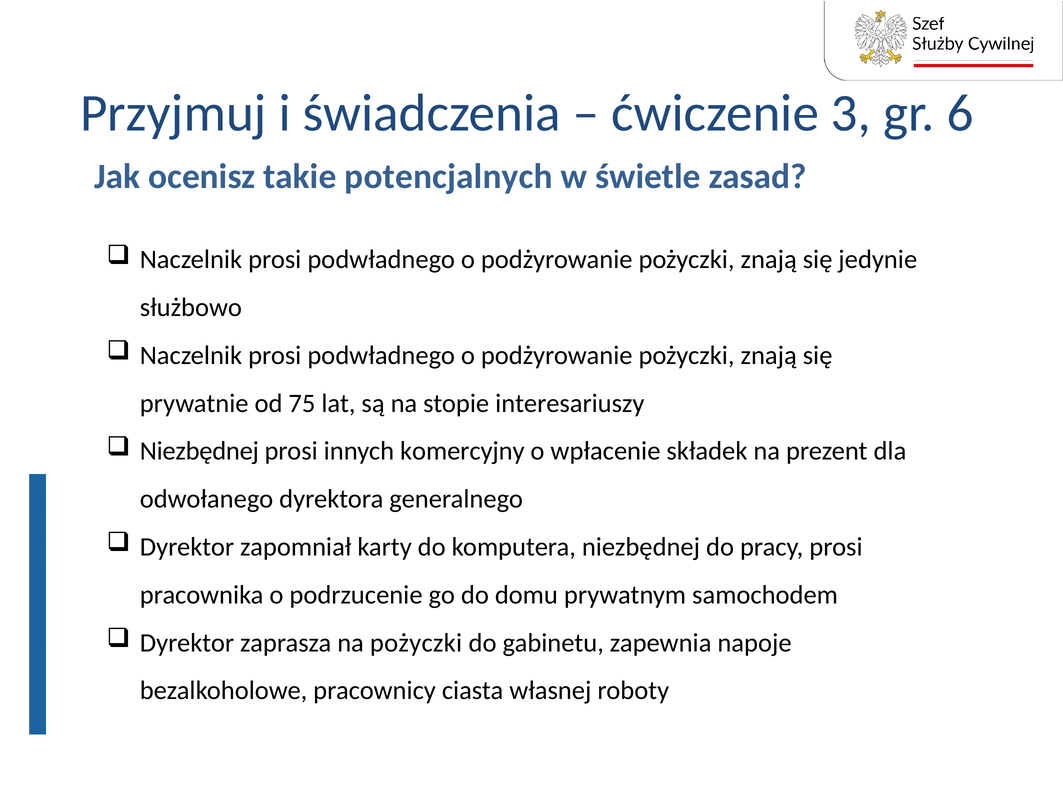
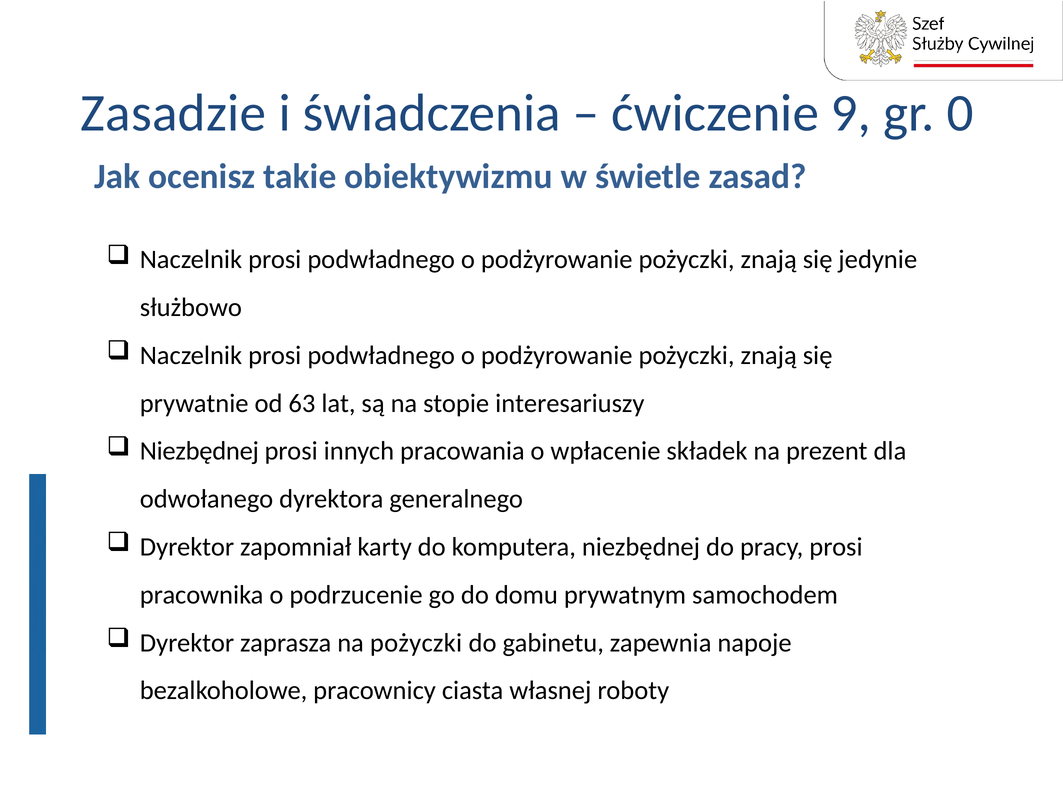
Przyjmuj: Przyjmuj -> Zasadzie
3: 3 -> 9
6: 6 -> 0
potencjalnych: potencjalnych -> obiektywizmu
75: 75 -> 63
komercyjny: komercyjny -> pracowania
